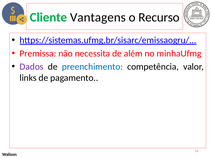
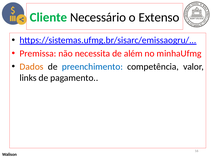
Vantagens: Vantagens -> Necessário
Recurso: Recurso -> Extenso
Dados colour: purple -> orange
